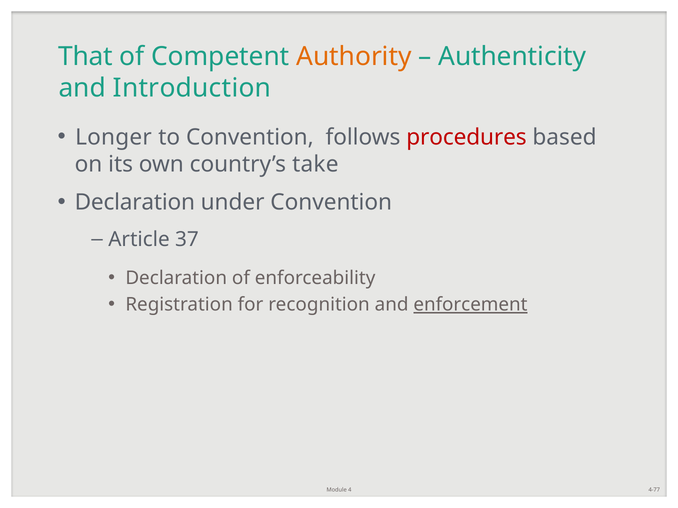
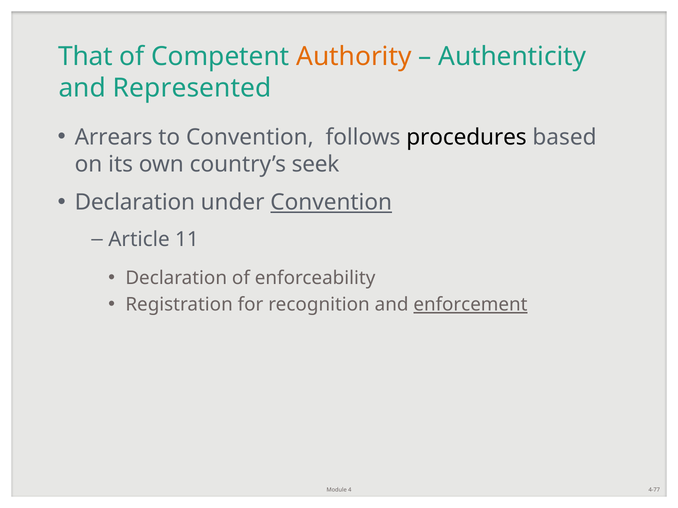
Introduction: Introduction -> Represented
Longer: Longer -> Arrears
procedures colour: red -> black
take: take -> seek
Convention at (331, 203) underline: none -> present
37: 37 -> 11
